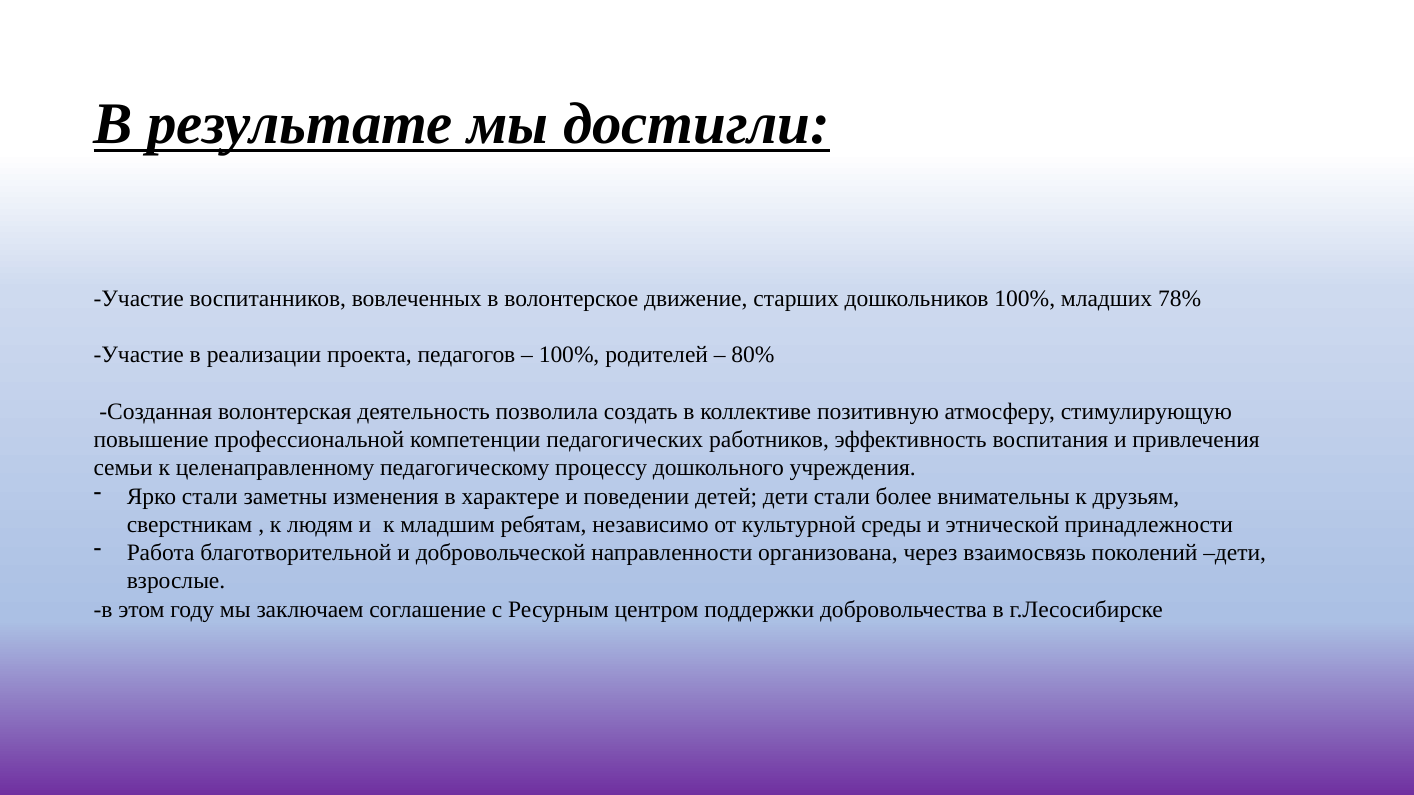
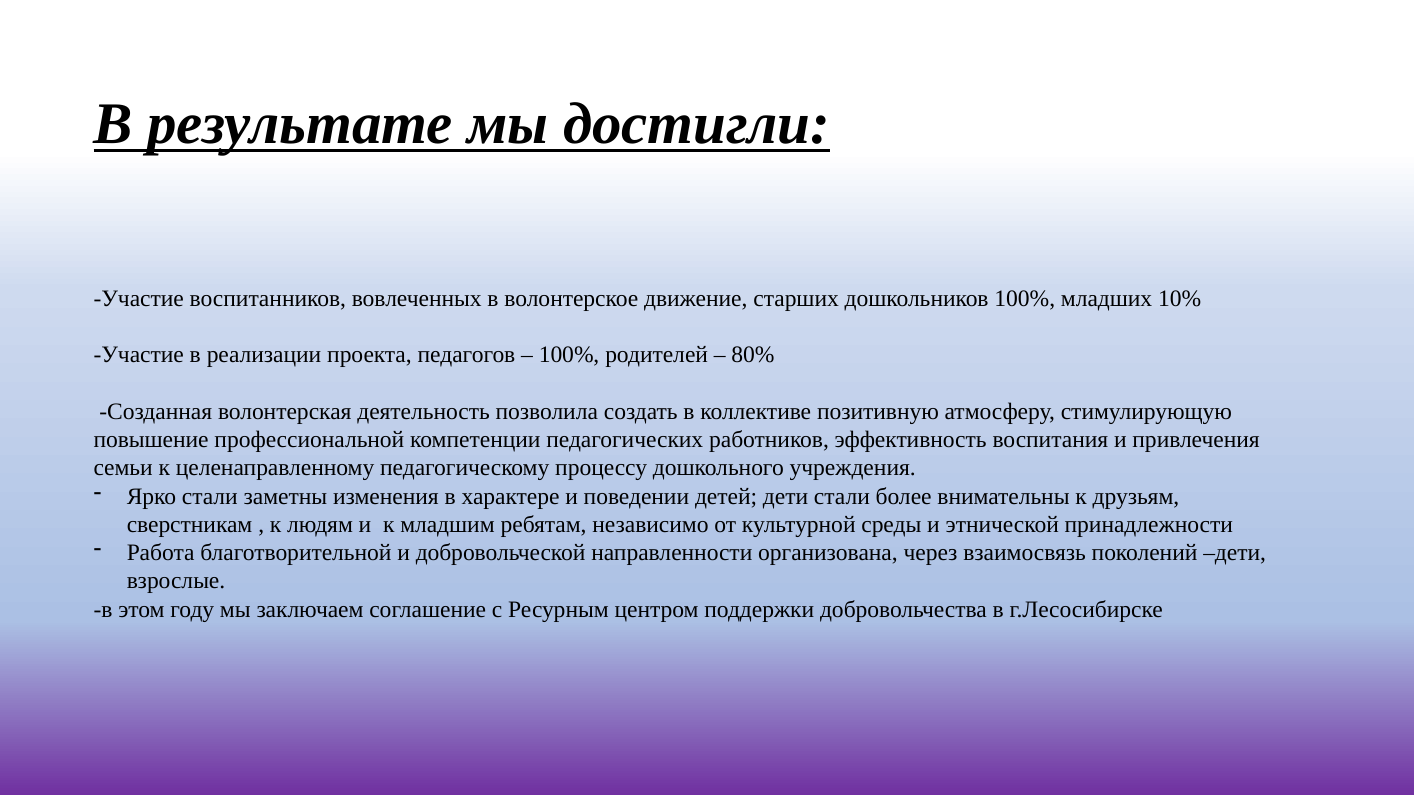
78%: 78% -> 10%
